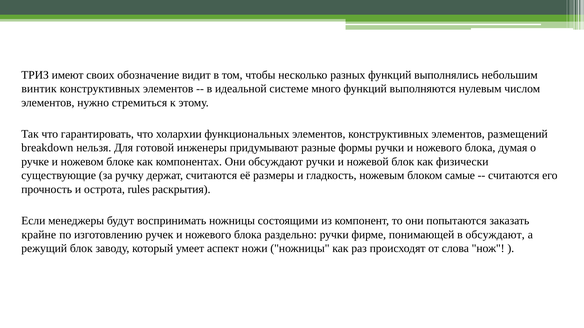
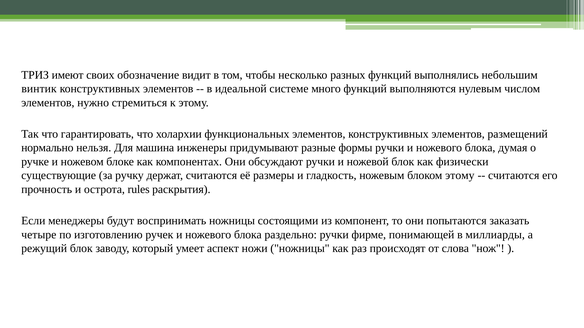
breakdown: breakdown -> нормально
готовой: готовой -> машина
блоком самые: самые -> этому
крайне: крайне -> четыре
в обсуждают: обсуждают -> миллиарды
